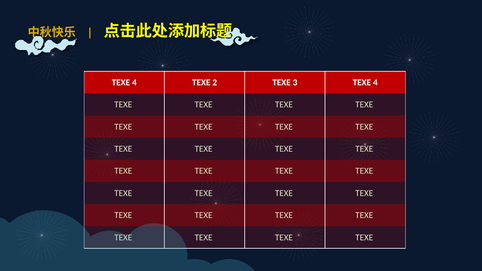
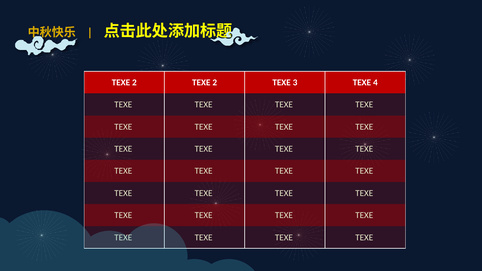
4 at (134, 83): 4 -> 2
